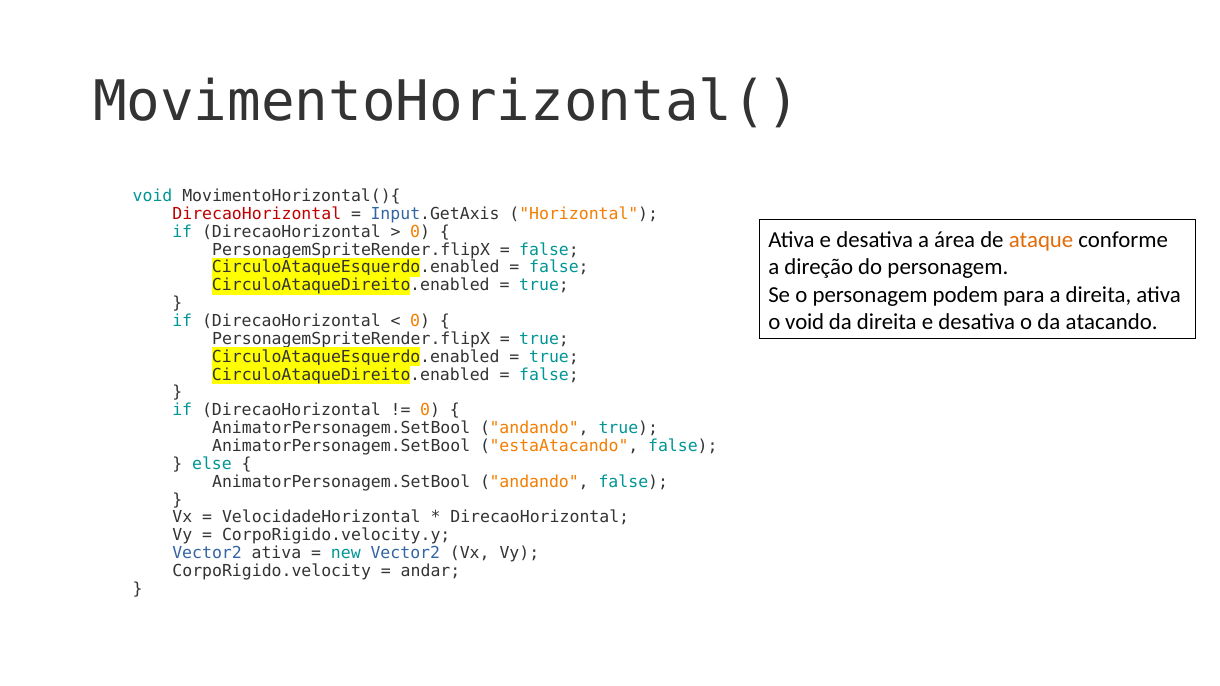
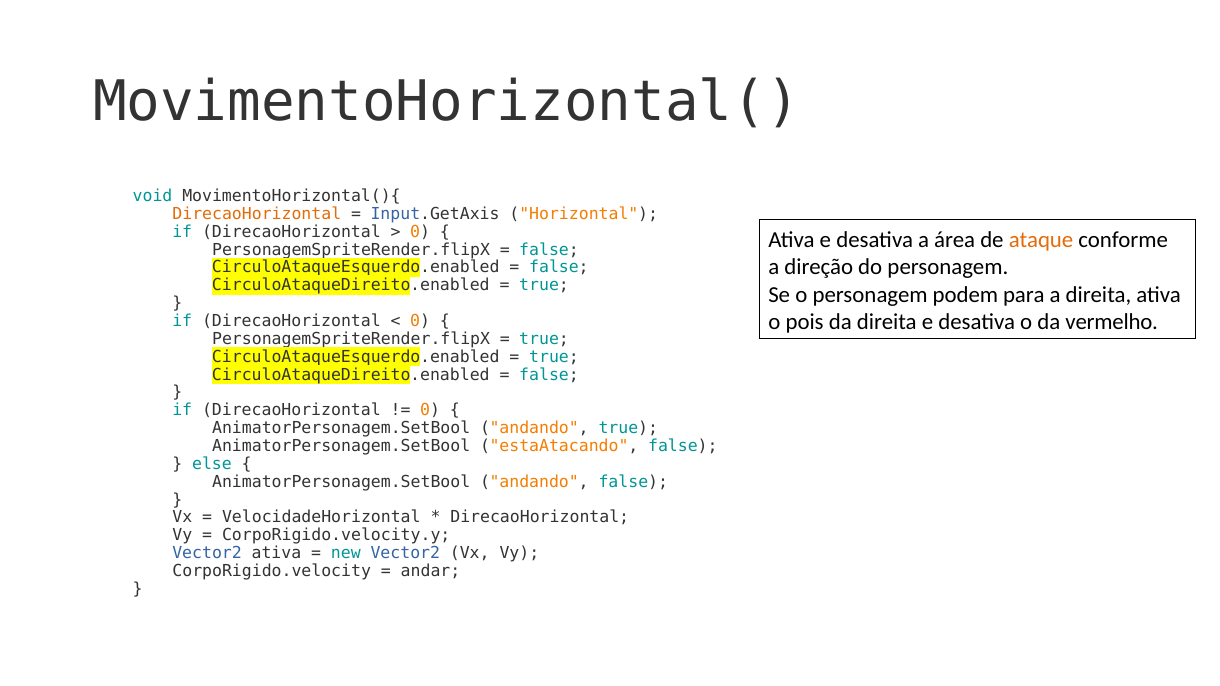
DirecaoHorizontal at (257, 214) colour: red -> orange
o void: void -> pois
atacando: atacando -> vermelho
